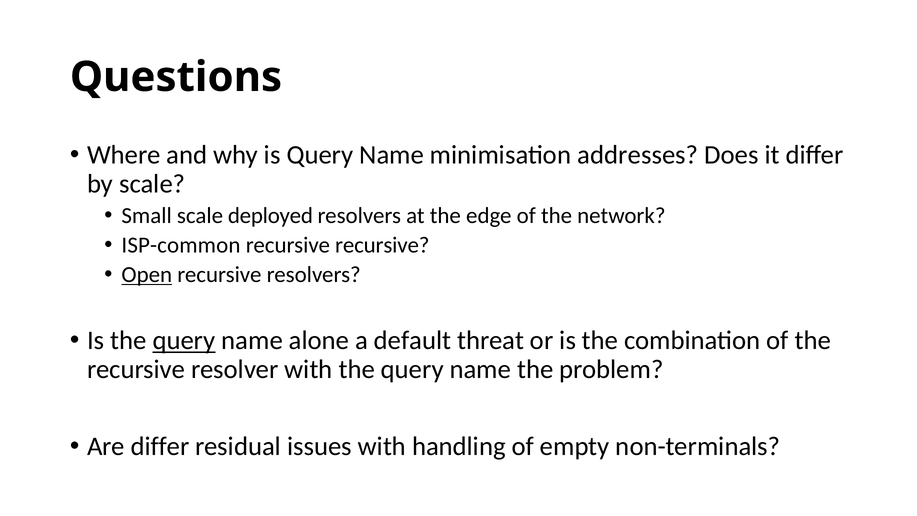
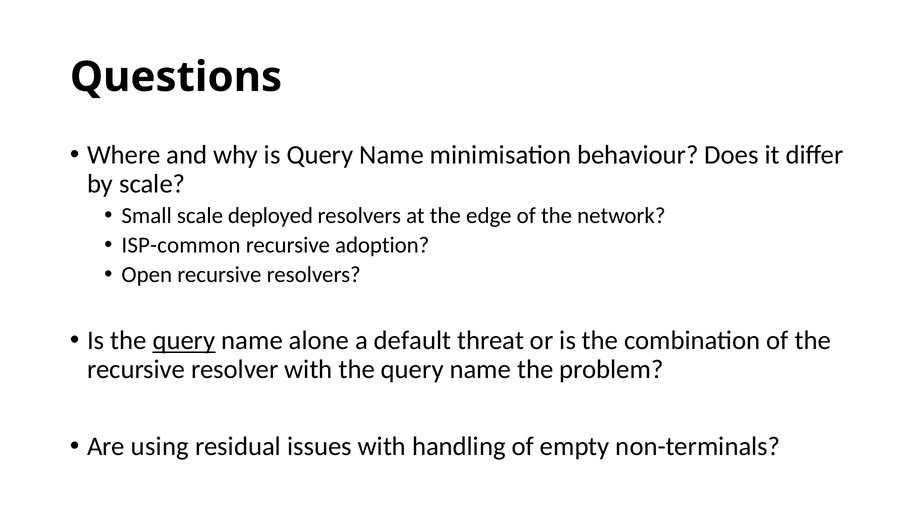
addresses: addresses -> behaviour
recursive recursive: recursive -> adoption
Open underline: present -> none
Are differ: differ -> using
